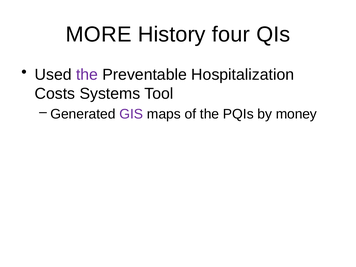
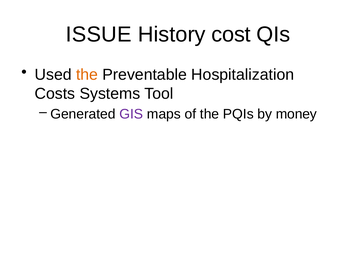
MORE: MORE -> ISSUE
four: four -> cost
the at (87, 75) colour: purple -> orange
